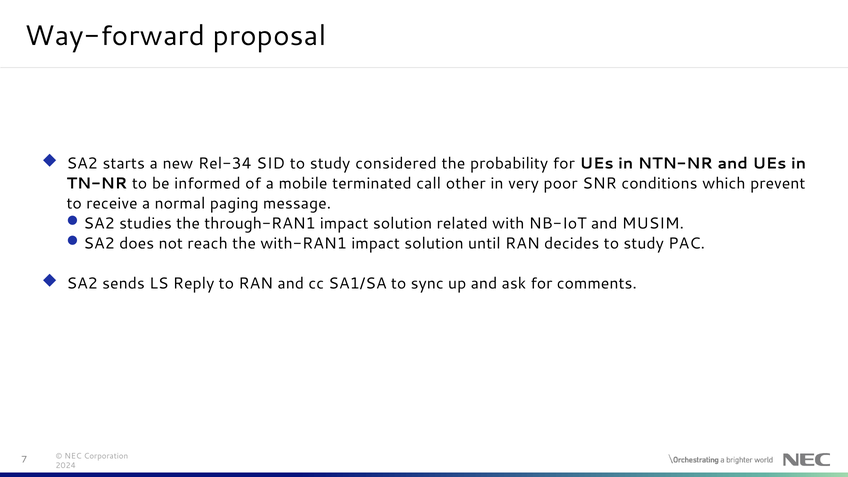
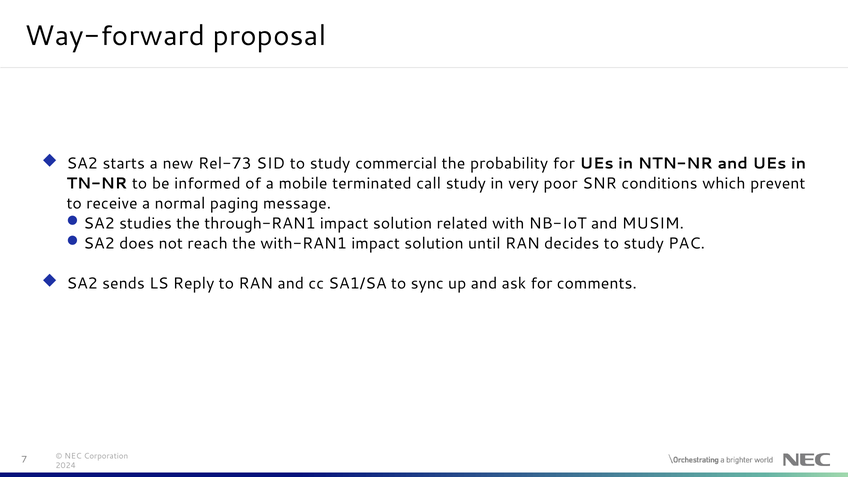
Rel-34: Rel-34 -> Rel-73
considered: considered -> commercial
call other: other -> study
